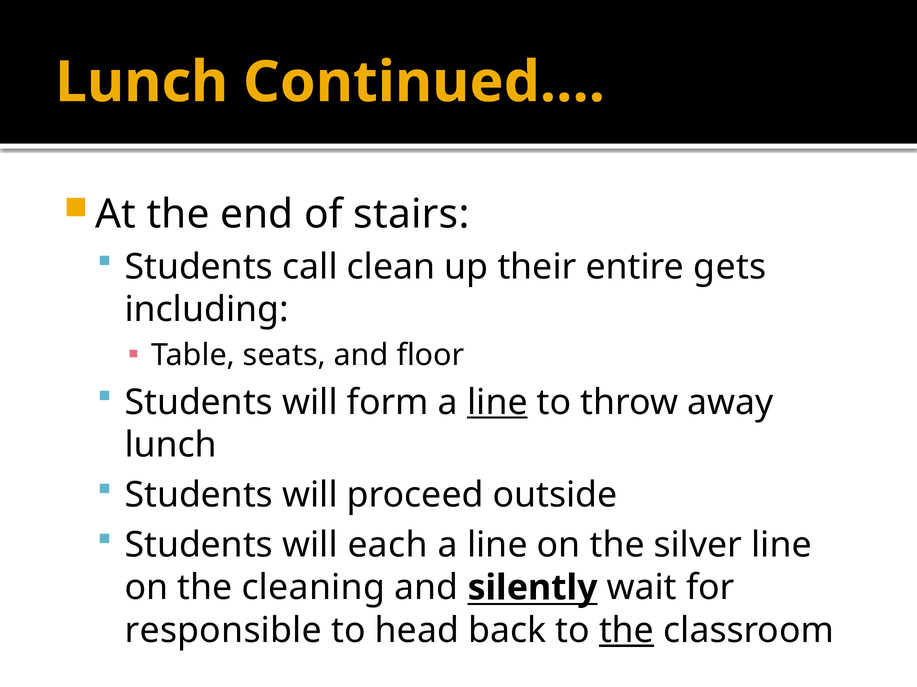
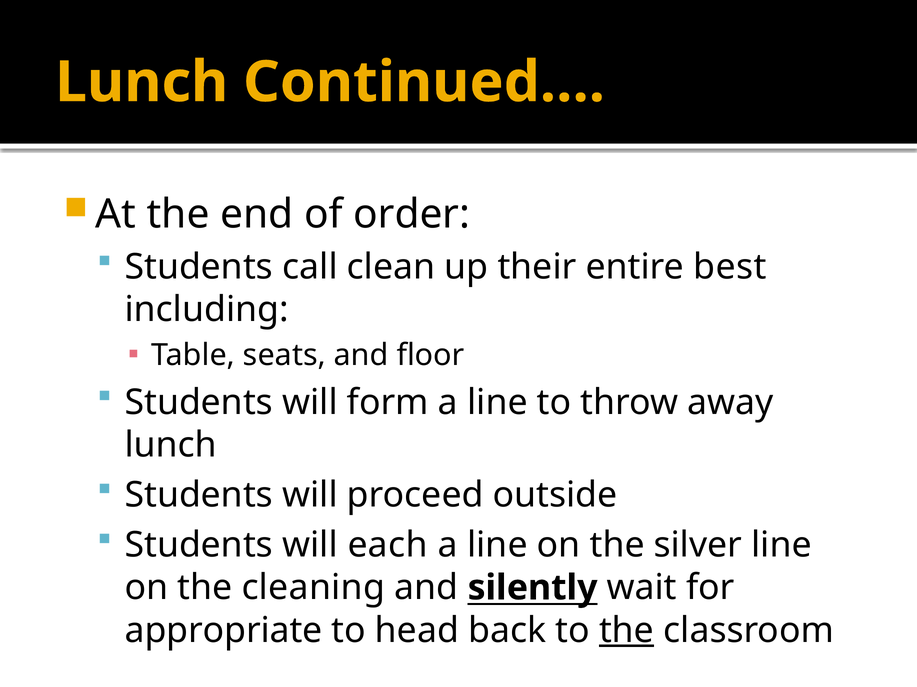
stairs: stairs -> order
gets: gets -> best
line at (497, 403) underline: present -> none
responsible: responsible -> appropriate
